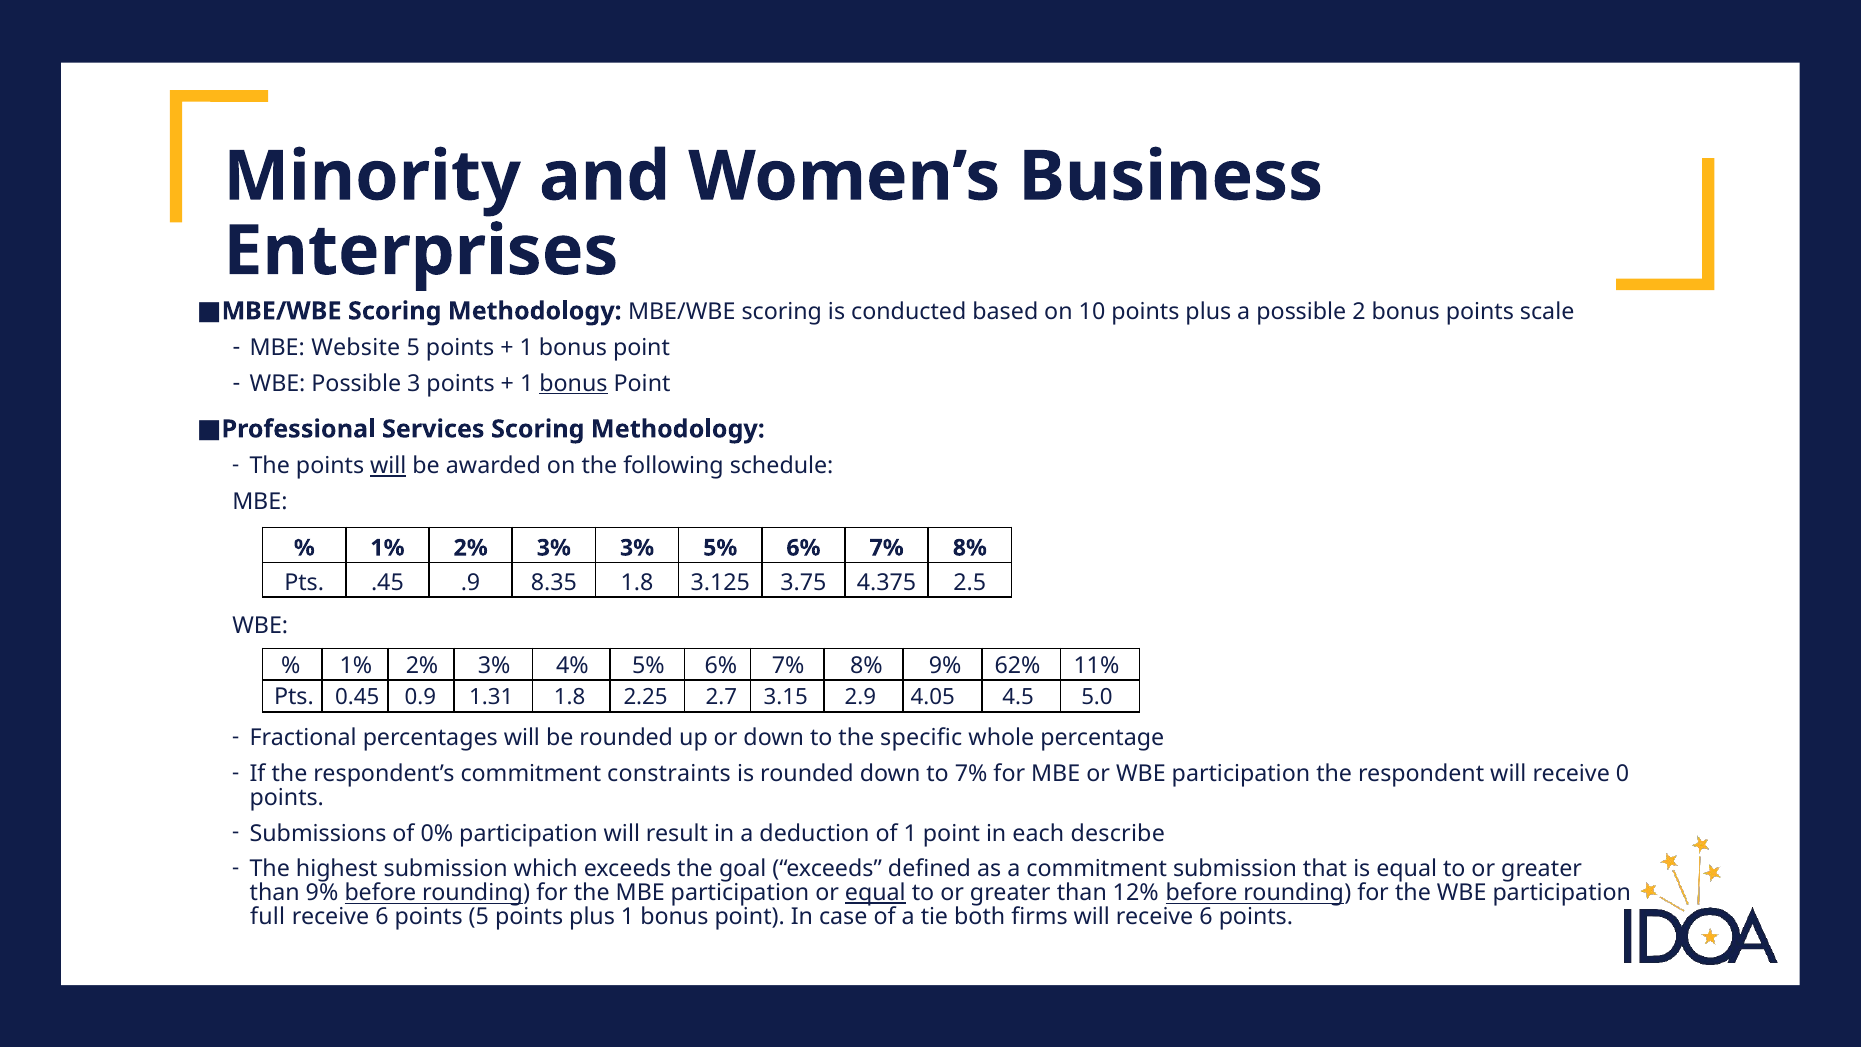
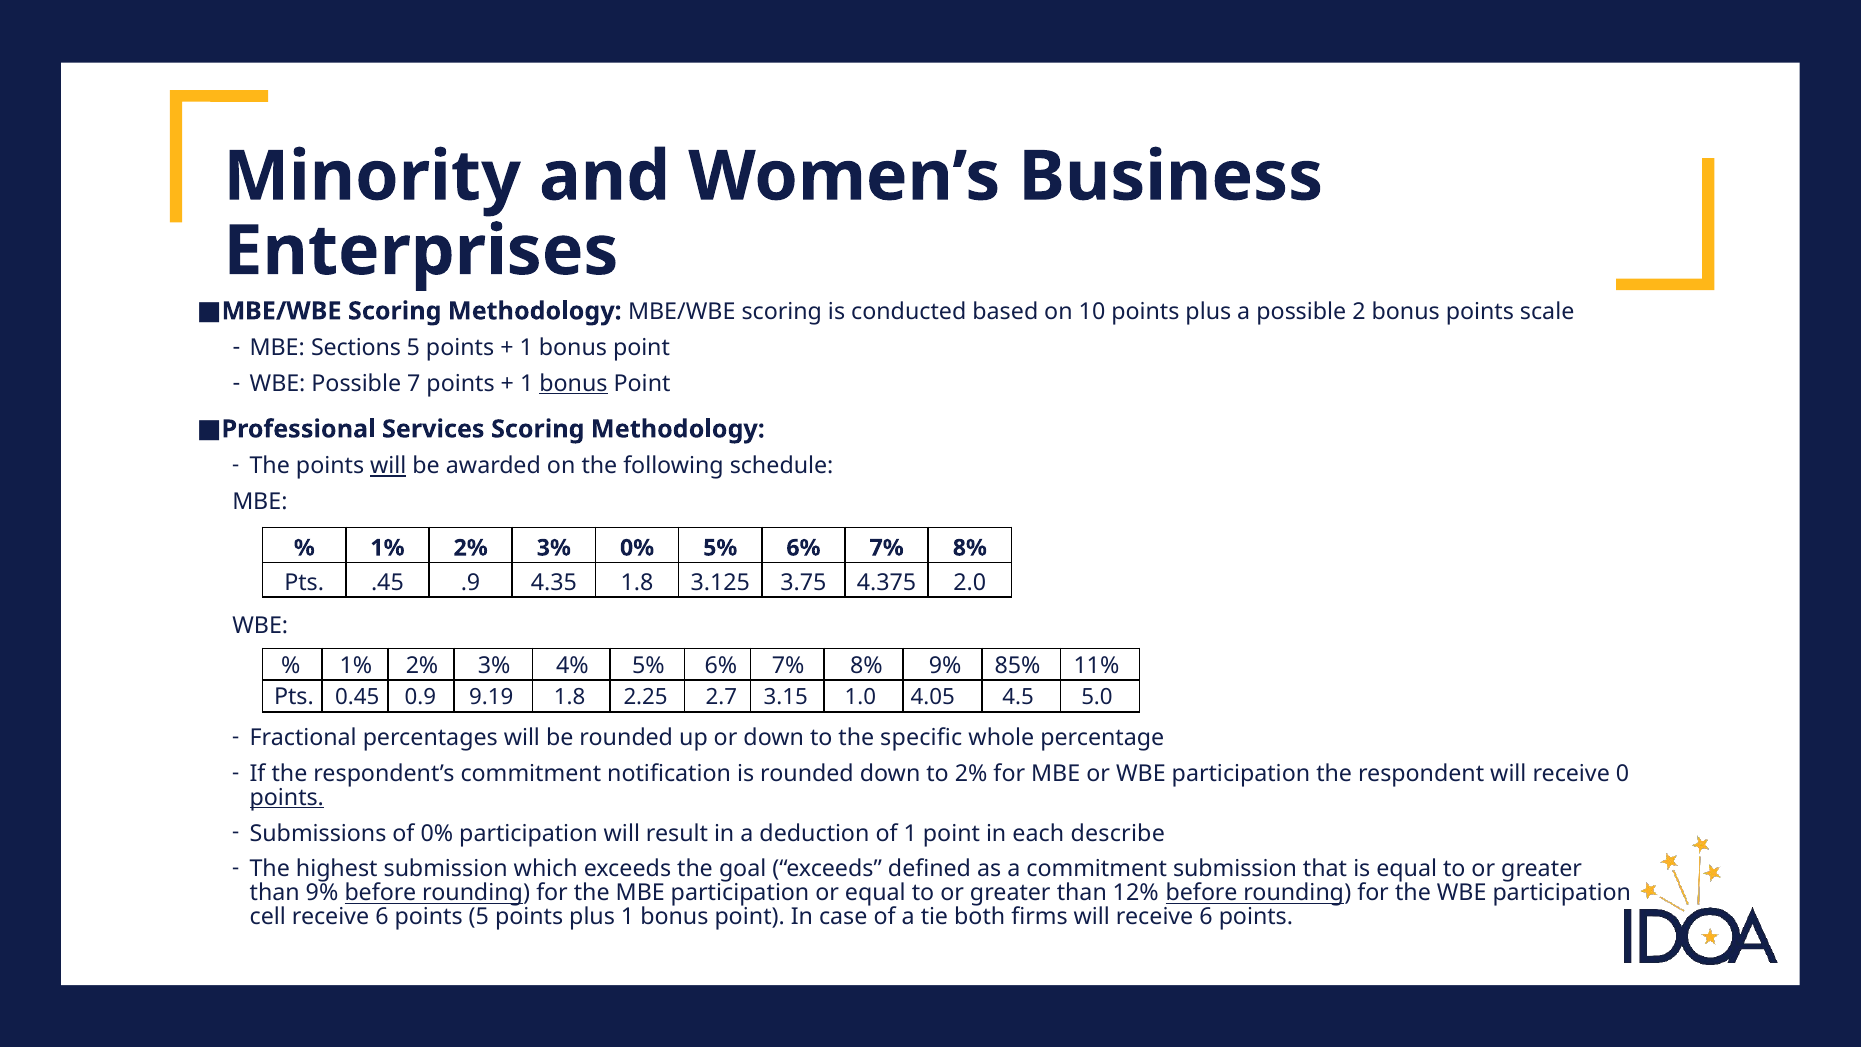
Website: Website -> Sections
3: 3 -> 7
3% 3%: 3% -> 0%
8.35: 8.35 -> 4.35
2.5: 2.5 -> 2.0
62%: 62% -> 85%
1.31: 1.31 -> 9.19
2.9: 2.9 -> 1.0
constraints: constraints -> notification
to 7%: 7% -> 2%
points at (287, 798) underline: none -> present
equal at (875, 893) underline: present -> none
full: full -> cell
